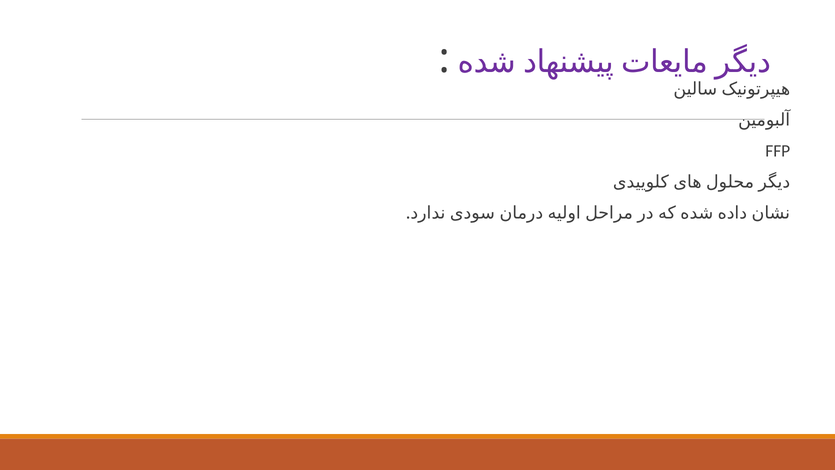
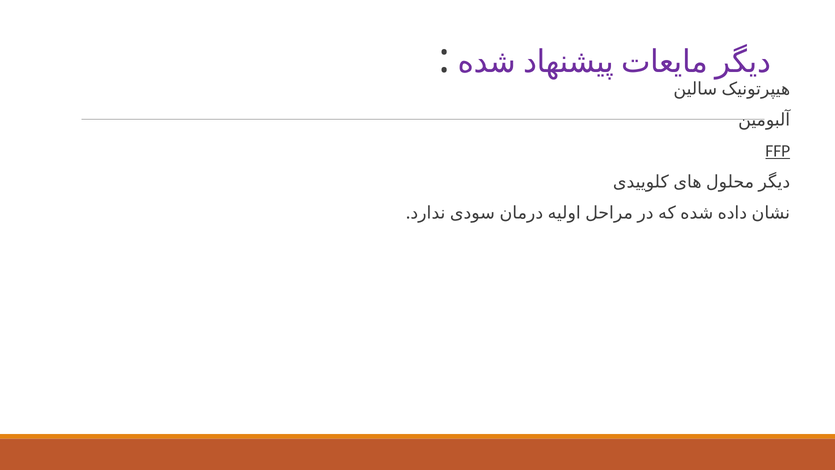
FFP underline: none -> present
